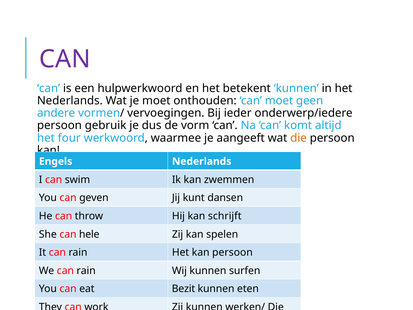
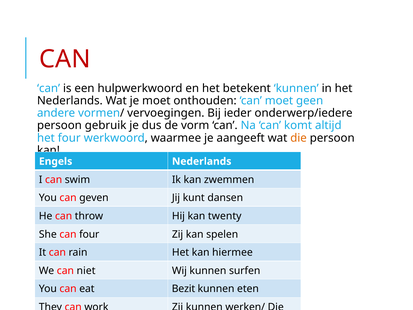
CAN at (65, 59) colour: purple -> red
schrijft: schrijft -> twenty
can hele: hele -> four
kan persoon: persoon -> hiermee
We can rain: rain -> niet
